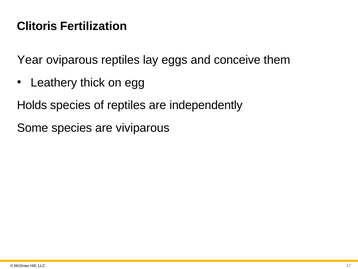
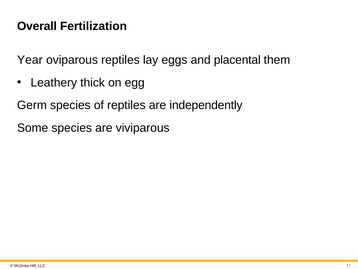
Clitoris: Clitoris -> Overall
conceive: conceive -> placental
Holds: Holds -> Germ
